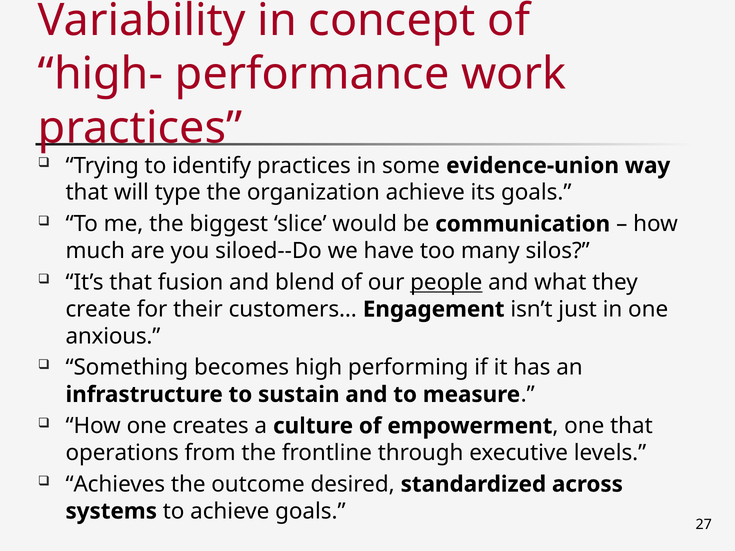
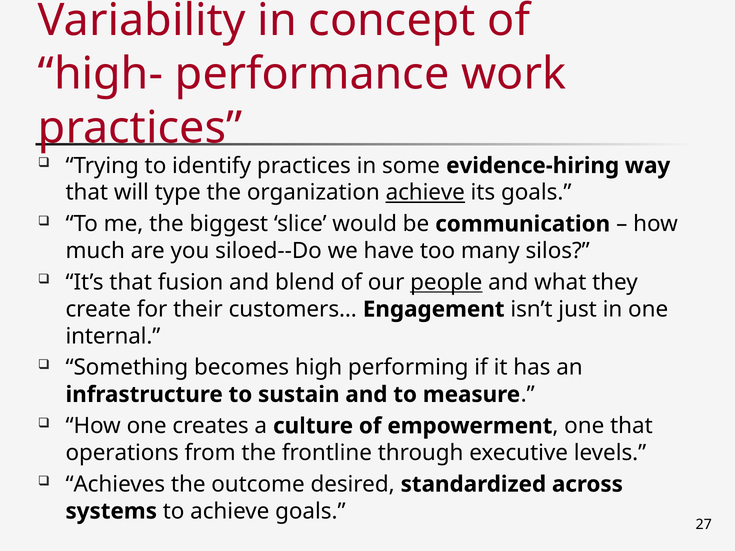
evidence-union: evidence-union -> evidence-hiring
achieve at (425, 193) underline: none -> present
anxious: anxious -> internal
